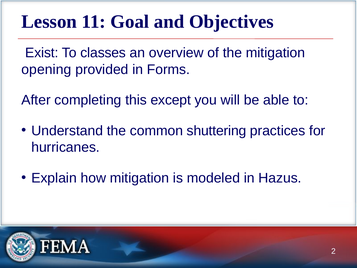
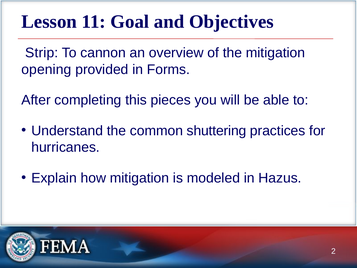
Exist: Exist -> Strip
classes: classes -> cannon
except: except -> pieces
